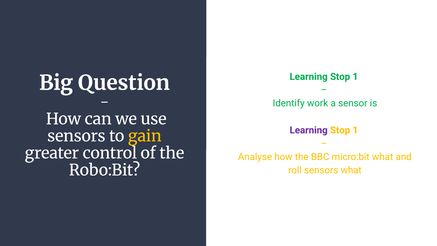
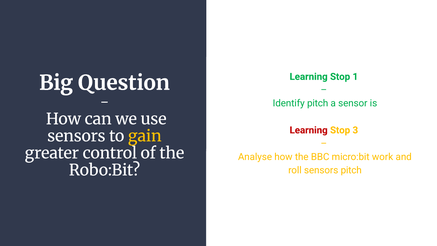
Identify work: work -> pitch
Learning at (309, 130) colour: purple -> red
1 at (355, 130): 1 -> 3
micro:bit what: what -> work
sensors what: what -> pitch
